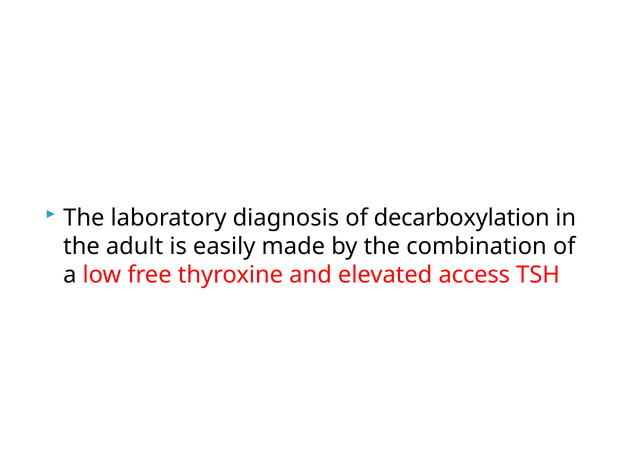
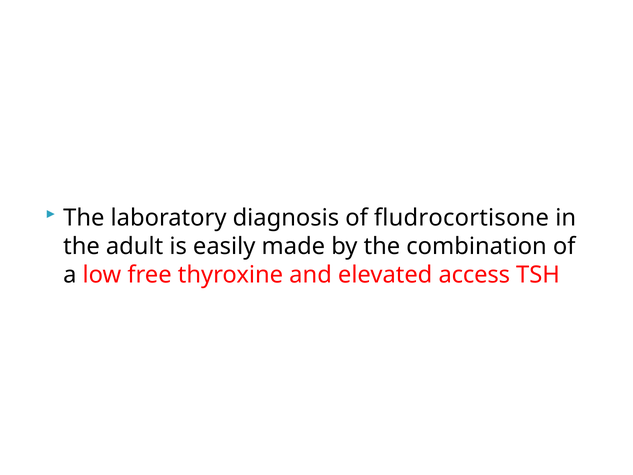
decarboxylation: decarboxylation -> fludrocortisone
